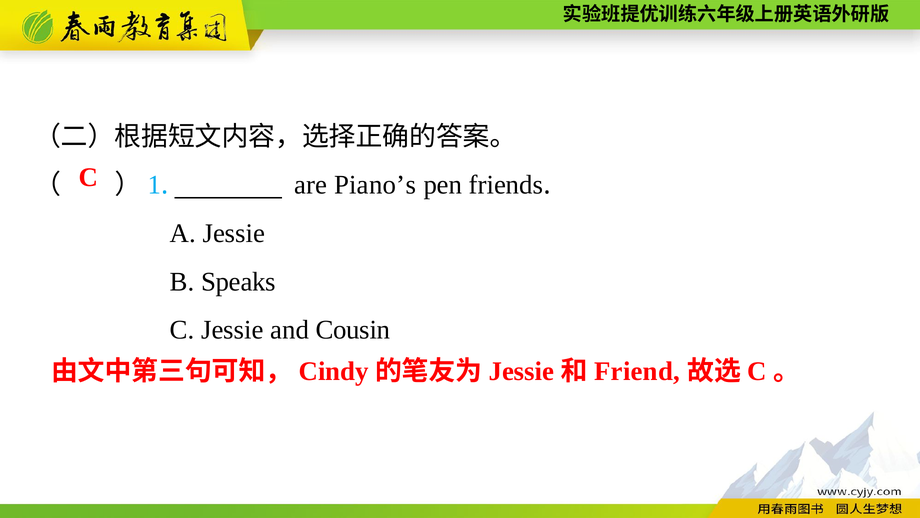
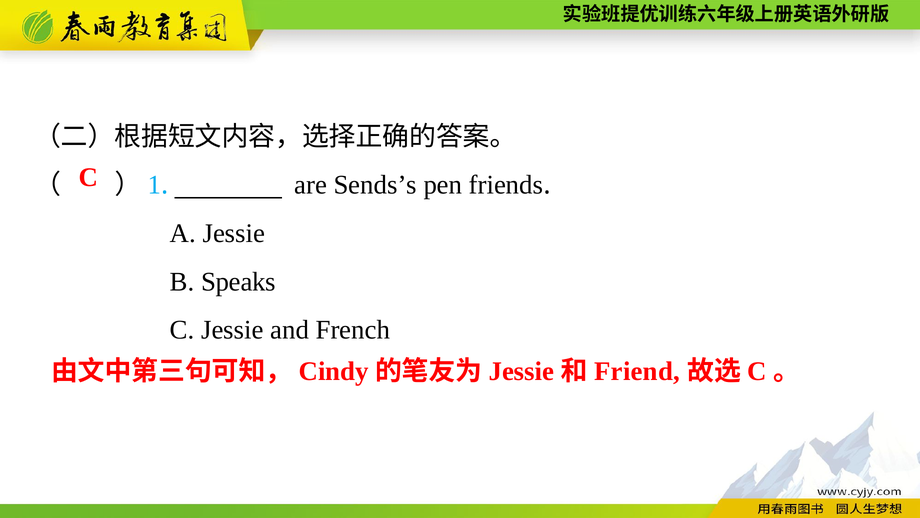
Piano’s: Piano’s -> Sends’s
Cousin: Cousin -> French
